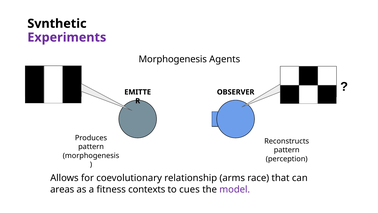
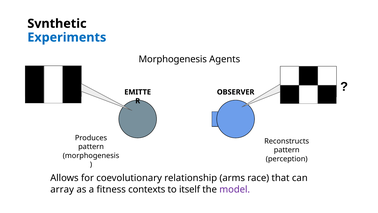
Experiments colour: purple -> blue
areas: areas -> array
cues: cues -> itself
